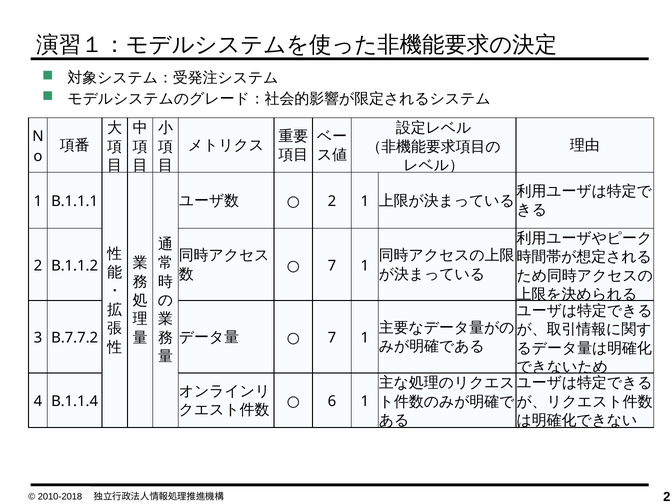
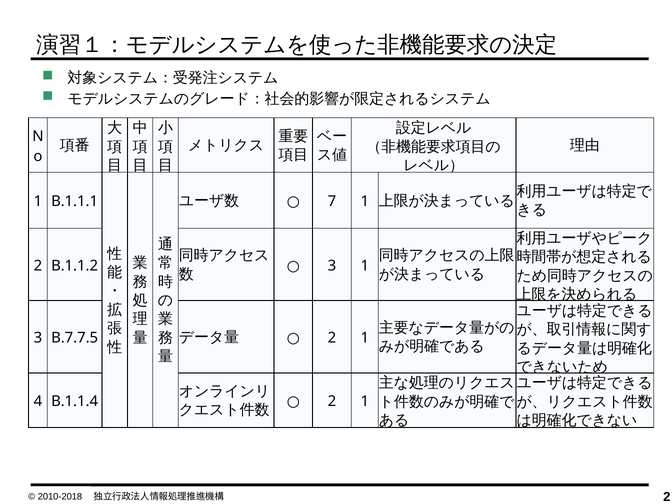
2 at (332, 201): 2 -> 7
7 at (332, 266): 7 -> 3
B.7.7.2: B.7.7.2 -> B.7.7.5
7 at (332, 338): 7 -> 2
6 at (332, 401): 6 -> 2
